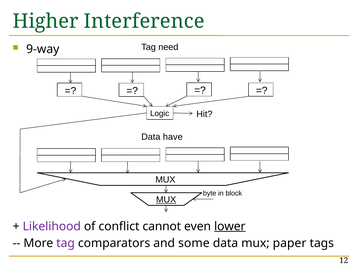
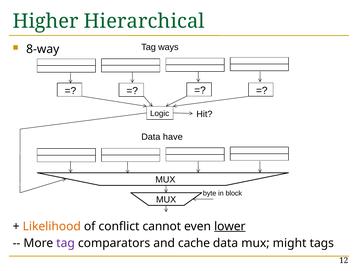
Interference: Interference -> Hierarchical
need: need -> ways
9-way: 9-way -> 8-way
MUX at (166, 199) underline: present -> none
Likelihood colour: purple -> orange
some: some -> cache
paper: paper -> might
